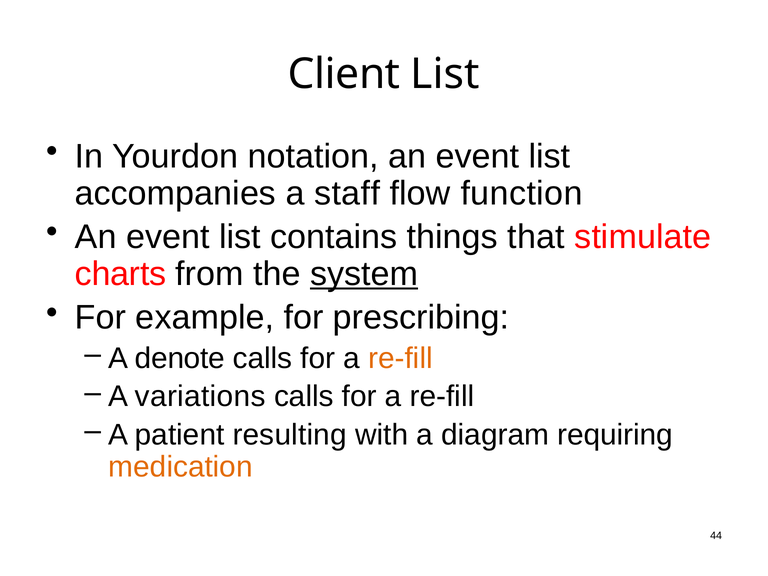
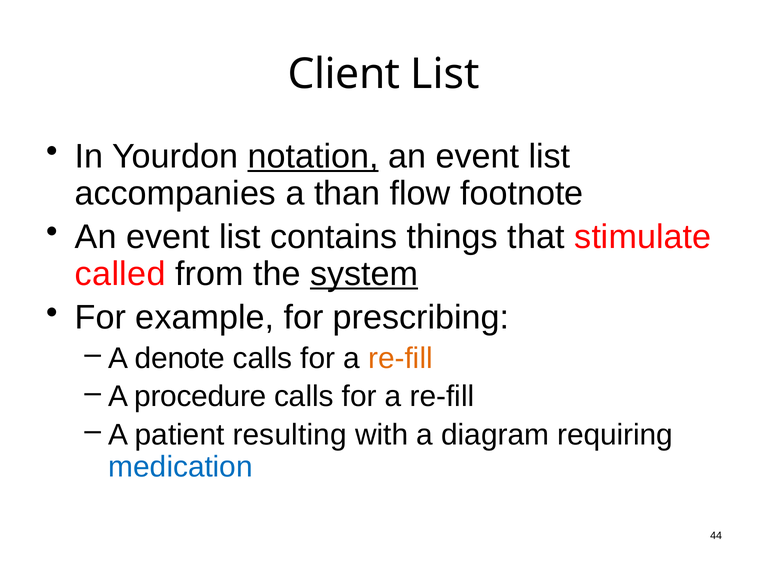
notation underline: none -> present
staff: staff -> than
function: function -> footnote
charts: charts -> called
variations: variations -> procedure
medication colour: orange -> blue
